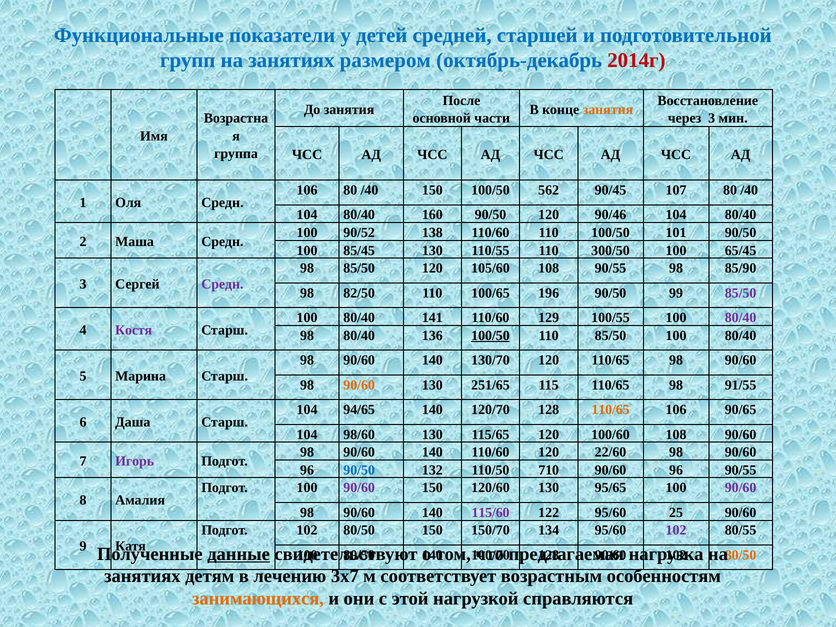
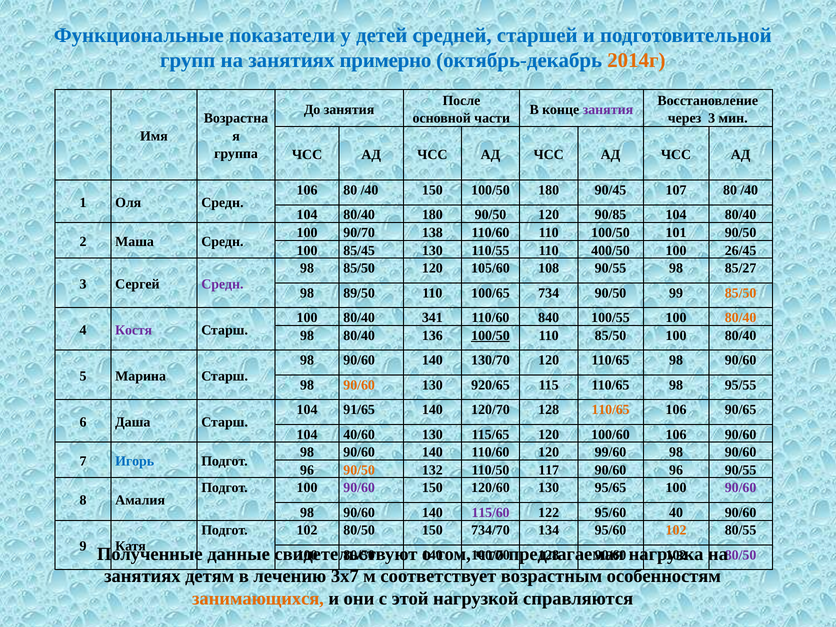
размером: размером -> примерно
2014г colour: red -> orange
занятия at (608, 109) colour: orange -> purple
100/50 562: 562 -> 180
80/40 160: 160 -> 180
90/46: 90/46 -> 90/85
90/52: 90/52 -> 90/70
300/50: 300/50 -> 400/50
65/45: 65/45 -> 26/45
85/90: 85/90 -> 85/27
82/50: 82/50 -> 89/50
196: 196 -> 734
85/50 at (741, 293) colour: purple -> orange
141: 141 -> 341
129: 129 -> 840
80/40 at (741, 318) colour: purple -> orange
251/65: 251/65 -> 920/65
91/55: 91/55 -> 95/55
94/65: 94/65 -> 91/65
98/60: 98/60 -> 40/60
100/60 108: 108 -> 106
22/60: 22/60 -> 99/60
Игорь colour: purple -> blue
90/50 at (359, 470) colour: blue -> orange
710: 710 -> 117
25: 25 -> 40
150/70: 150/70 -> 734/70
102 at (676, 530) colour: purple -> orange
данные underline: present -> none
80/50 at (741, 555) colour: orange -> purple
